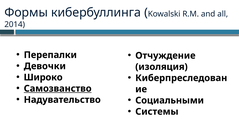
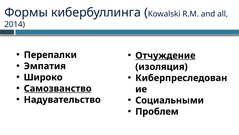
Отчуждение underline: none -> present
Девочки: Девочки -> Эмпатия
Системы: Системы -> Проблем
